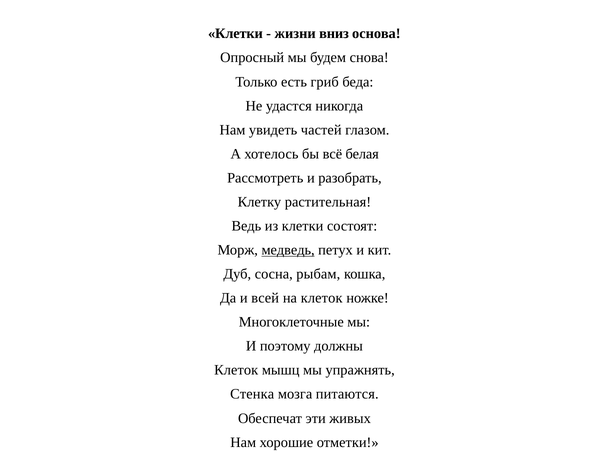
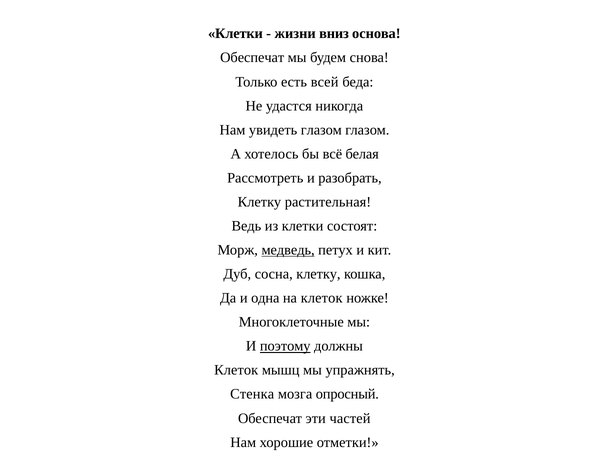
Опросный at (252, 58): Опросный -> Обеспечат
гриб: гриб -> всей
увидеть частей: частей -> глазом
сосна рыбам: рыбам -> клетку
всей: всей -> одна
поэтому underline: none -> present
питаются: питаются -> опросный
живых: живых -> частей
